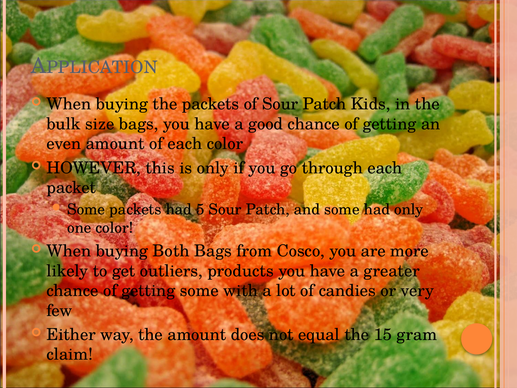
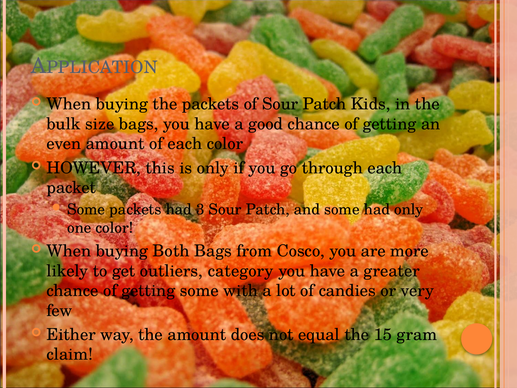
5: 5 -> 3
products: products -> category
